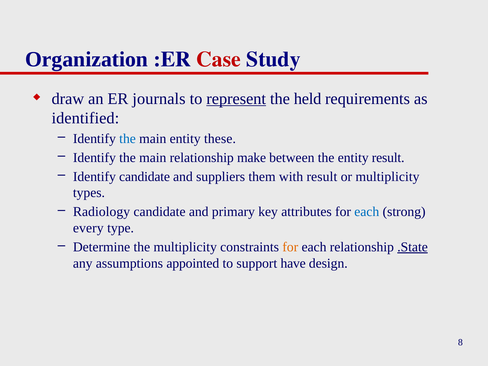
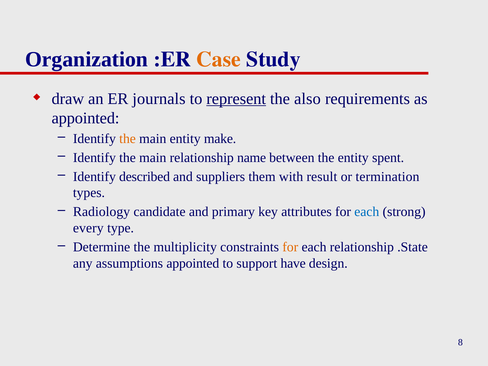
Case colour: red -> orange
held: held -> also
identified at (85, 118): identified -> appointed
the at (128, 139) colour: blue -> orange
these: these -> make
make: make -> name
entity result: result -> spent
Identify candidate: candidate -> described
or multiplicity: multiplicity -> termination
.State underline: present -> none
